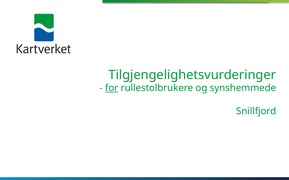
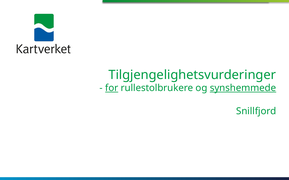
synshemmede underline: none -> present
